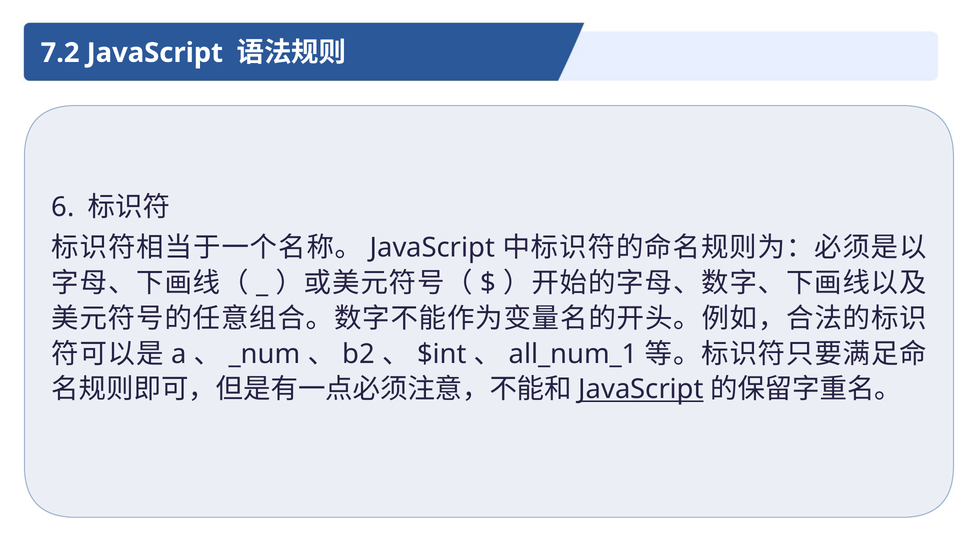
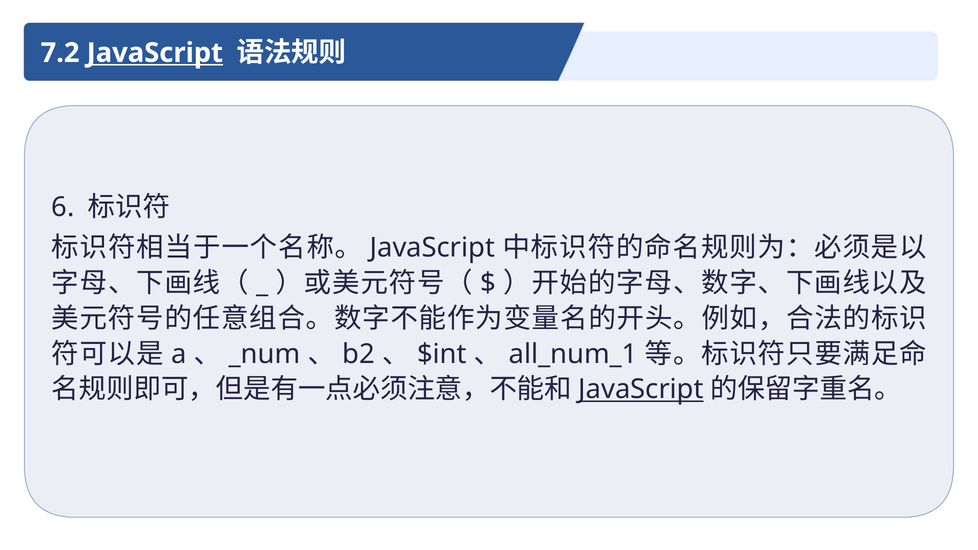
JavaScript at (155, 53) underline: none -> present
